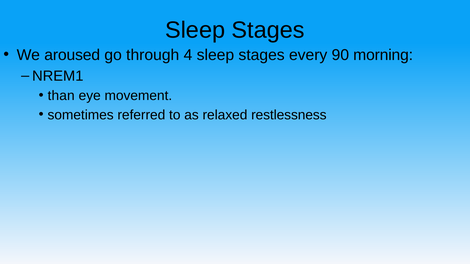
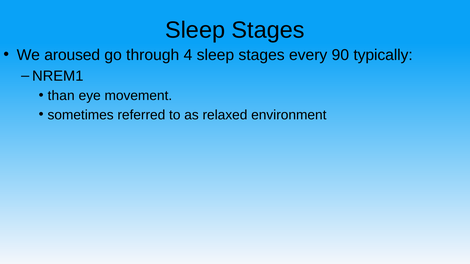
morning: morning -> typically
restlessness: restlessness -> environment
